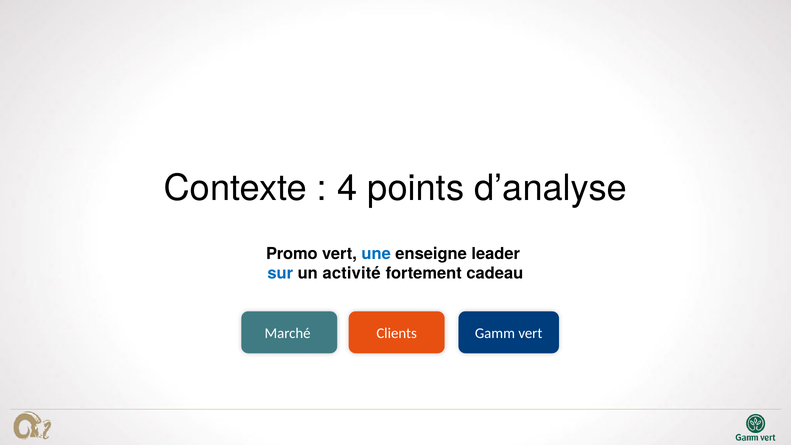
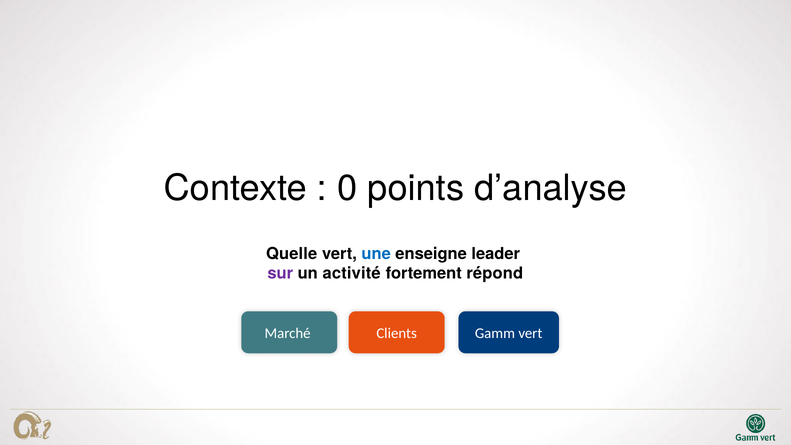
4: 4 -> 0
Promo: Promo -> Quelle
sur colour: blue -> purple
cadeau: cadeau -> répond
